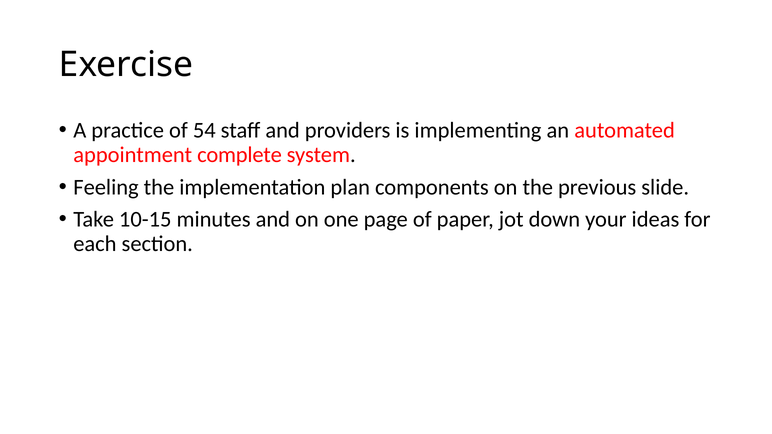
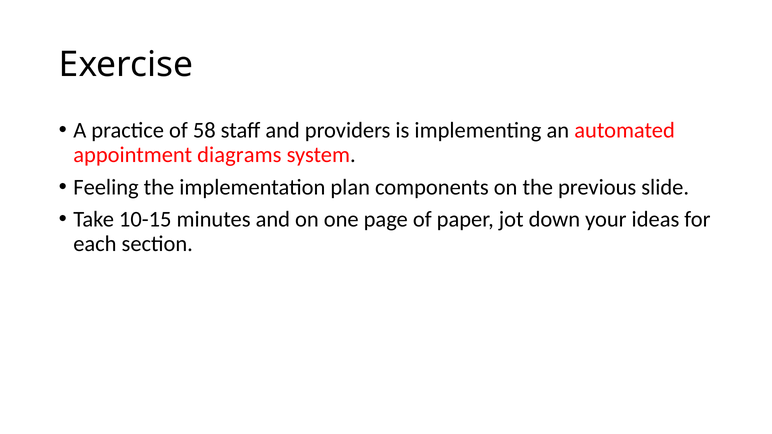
54: 54 -> 58
complete: complete -> diagrams
